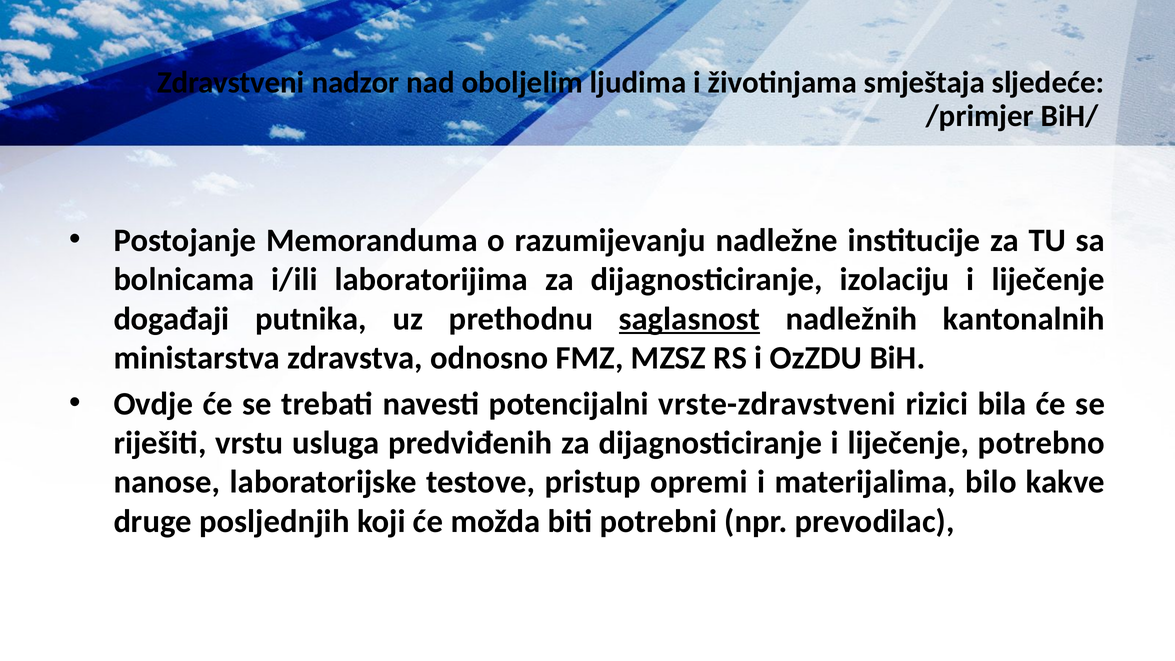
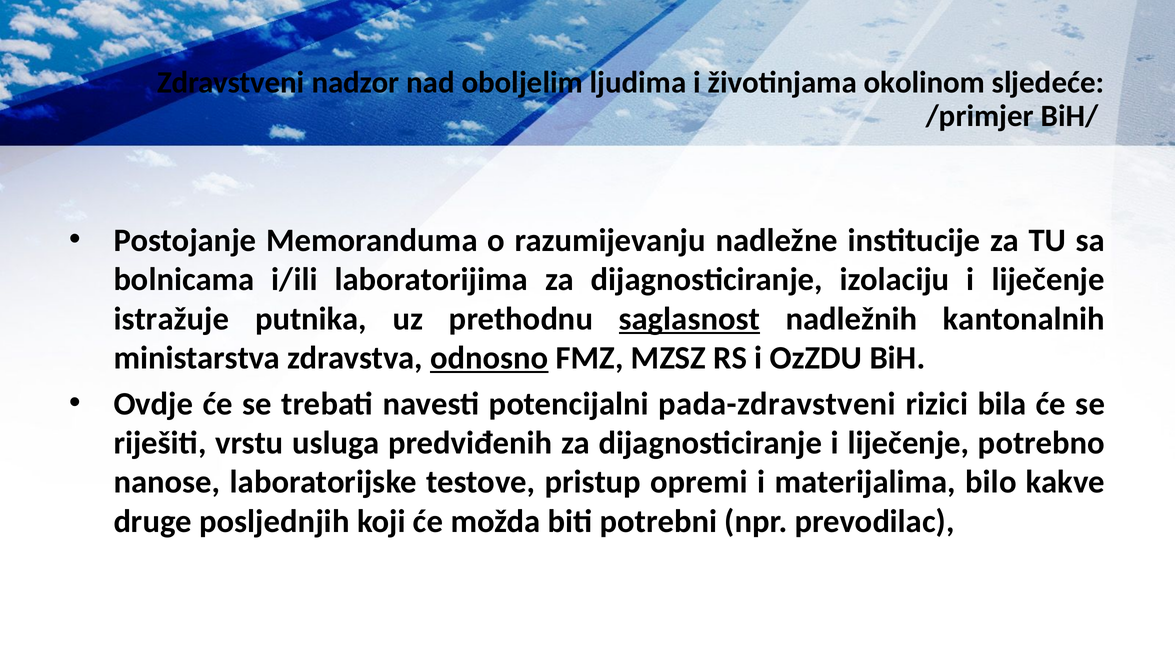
smještaja: smještaja -> okolinom
događaji: događaji -> istražuje
odnosno underline: none -> present
vrste-zdravstveni: vrste-zdravstveni -> pada-zdravstveni
